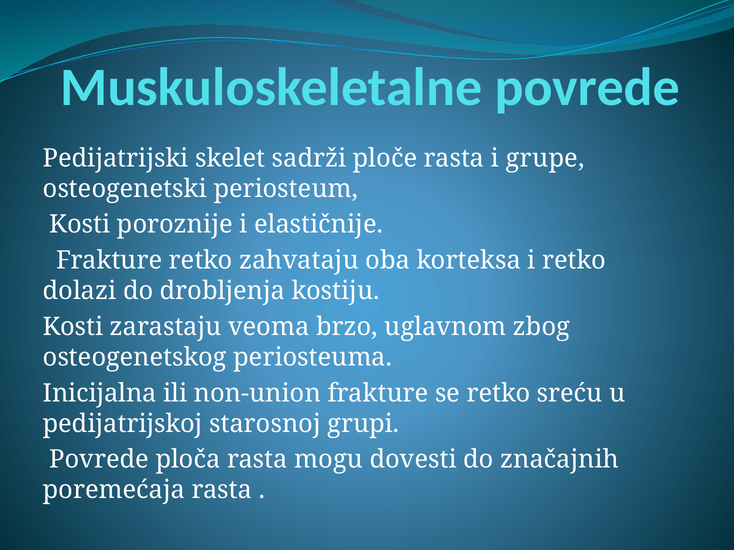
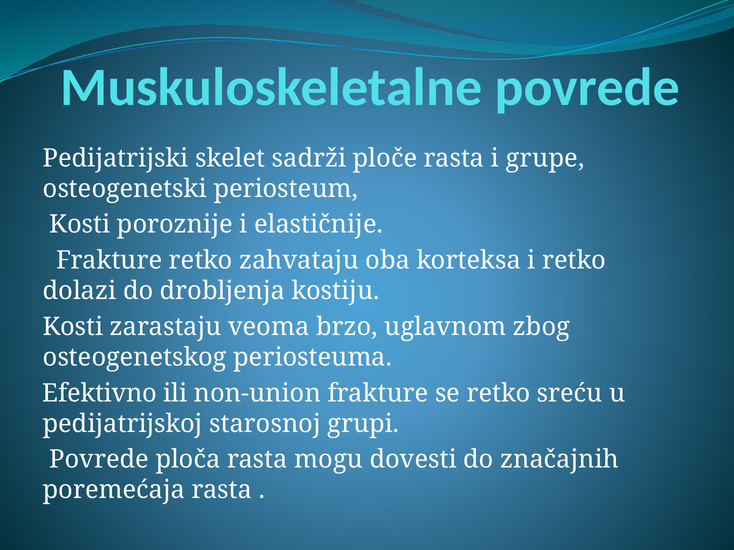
Inicijalna: Inicijalna -> Efektivno
